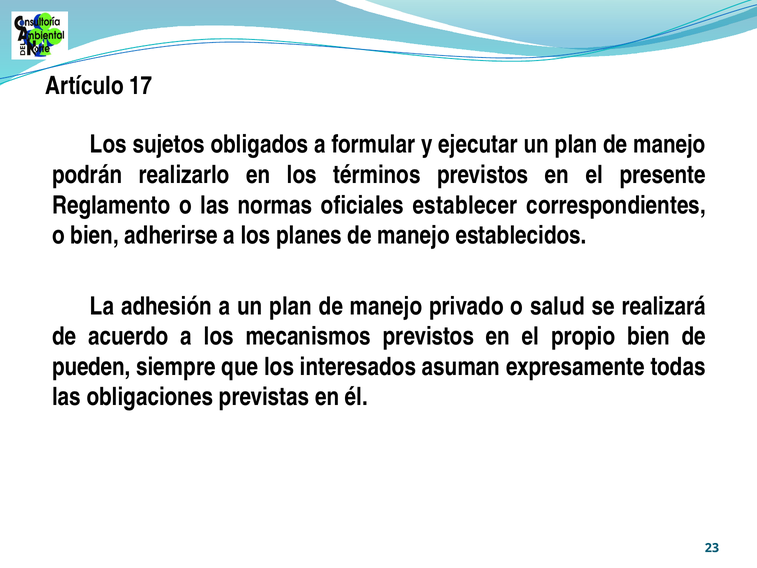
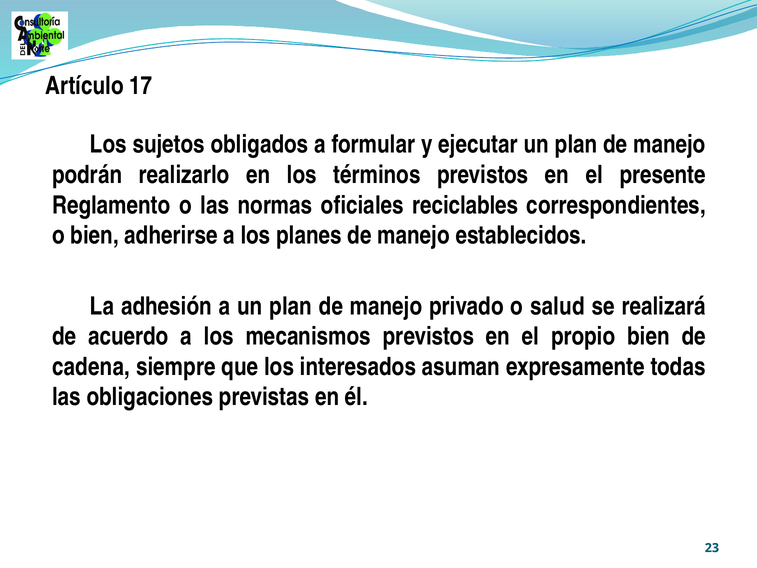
establecer: establecer -> reciclables
pueden: pueden -> cadena
